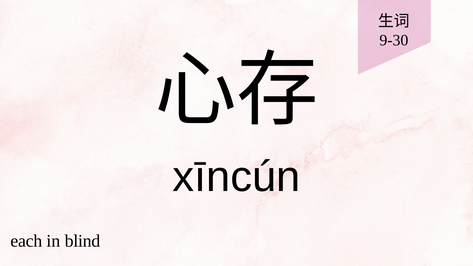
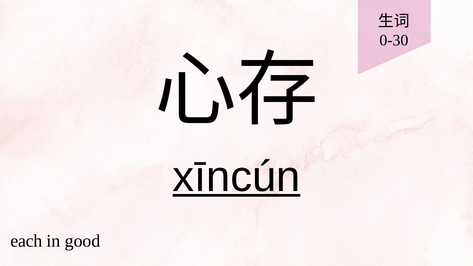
9-30: 9-30 -> 0-30
xīncún underline: none -> present
blind: blind -> good
